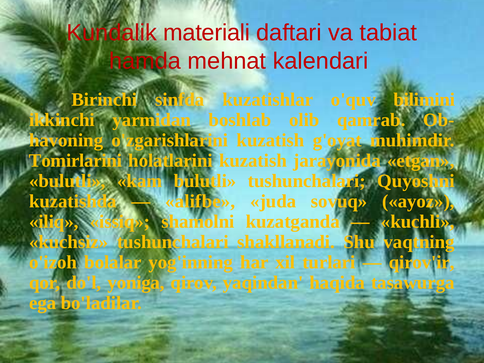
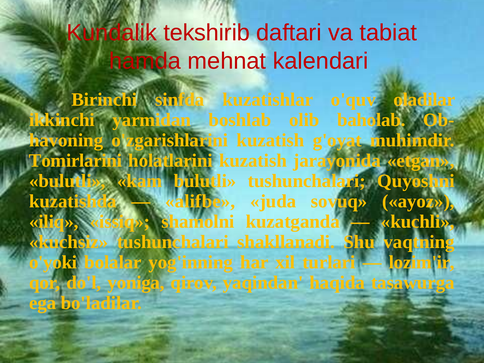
materiali: materiali -> tekshirib
bilimini: bilimini -> oladilar
qamrab: qamrab -> baholab
o'izoh: o'izoh -> o'yoki
qirov'ir: qirov'ir -> lozim'ir
